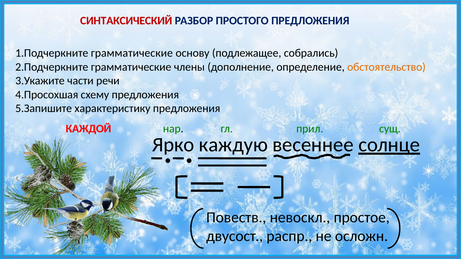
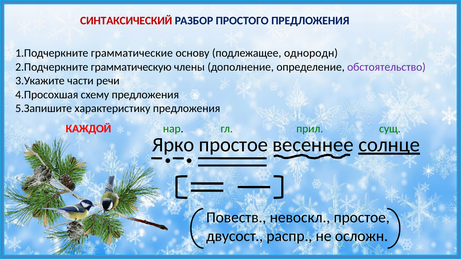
собрались: собрались -> однородн
2.Подчеркните грамматические: грамматические -> грамматическую
обстоятельство colour: orange -> purple
каждую at (233, 145): каждую -> простое
